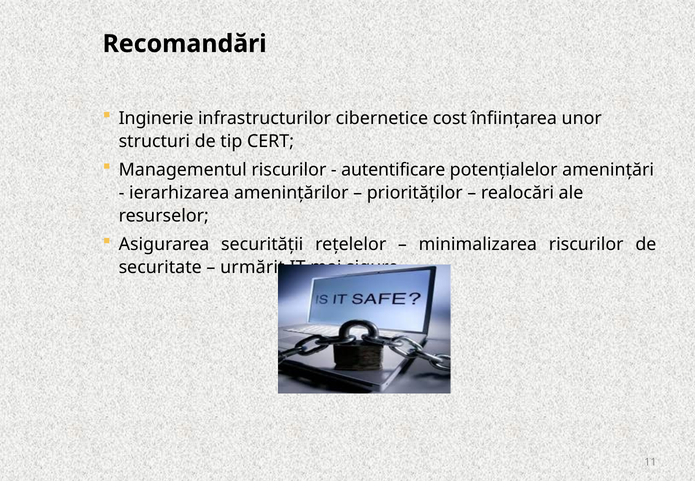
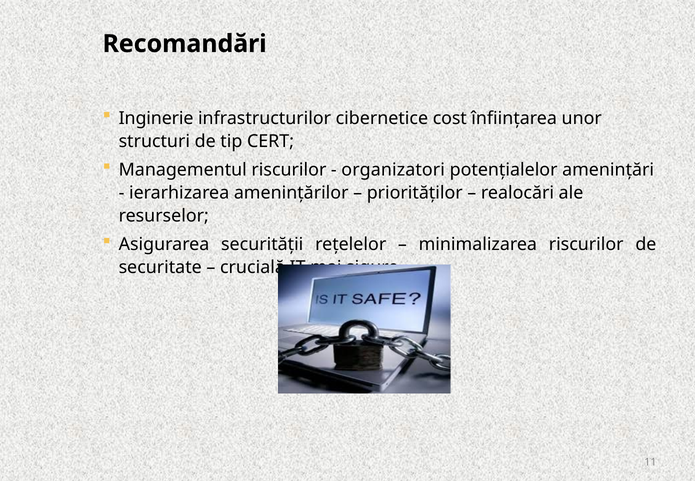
autentificare: autentificare -> organizatori
urmărit: urmărit -> crucială
